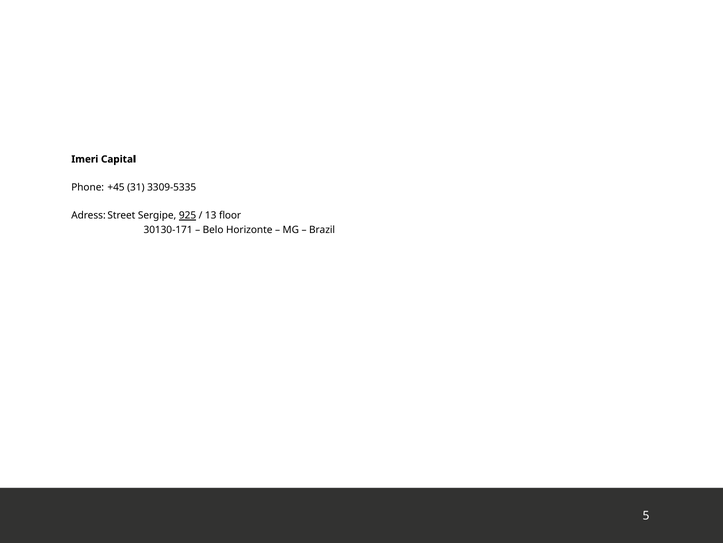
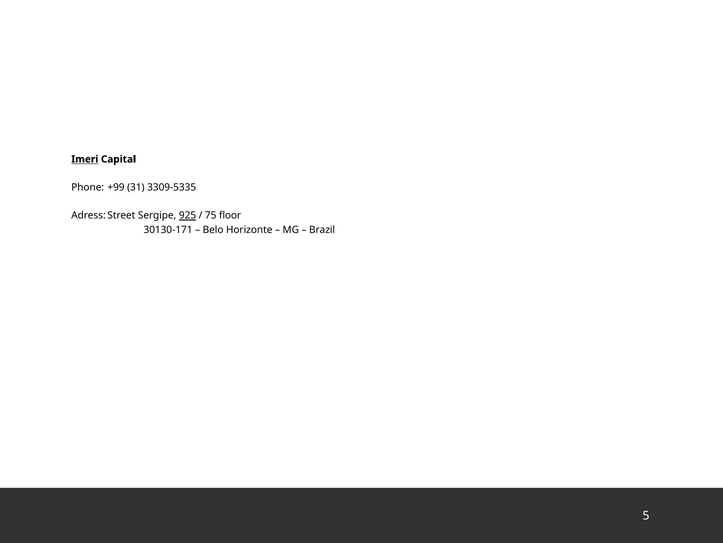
Imeri underline: none -> present
+45: +45 -> +99
13: 13 -> 75
